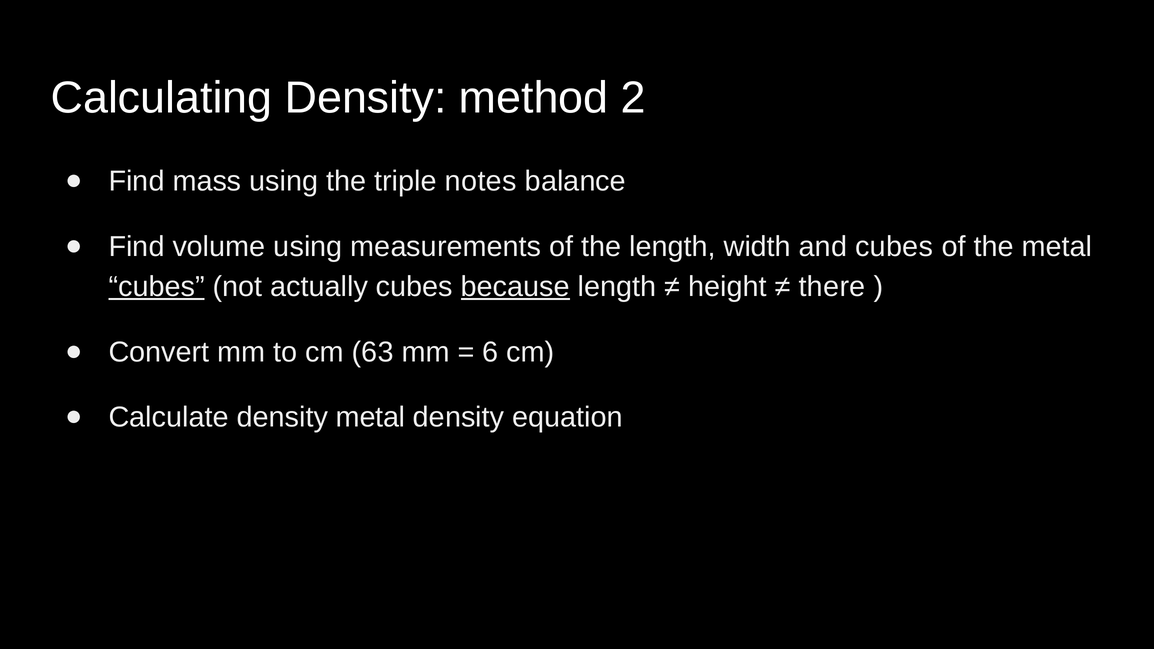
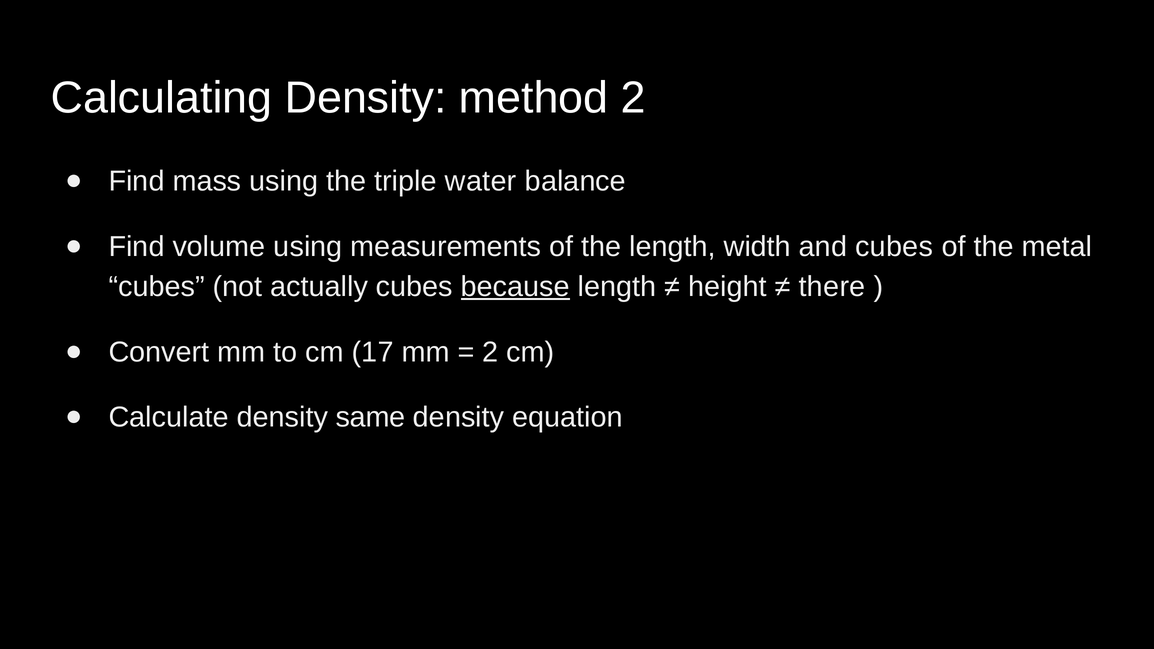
notes: notes -> water
cubes at (157, 287) underline: present -> none
63: 63 -> 17
6 at (490, 352): 6 -> 2
density metal: metal -> same
